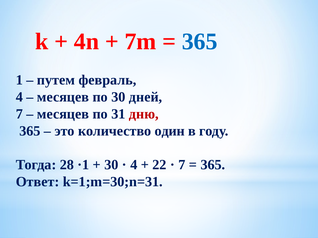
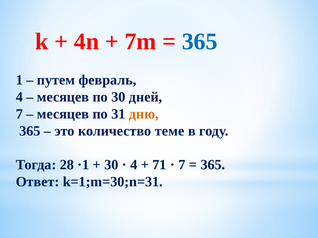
дню colour: red -> orange
один: один -> теме
22: 22 -> 71
